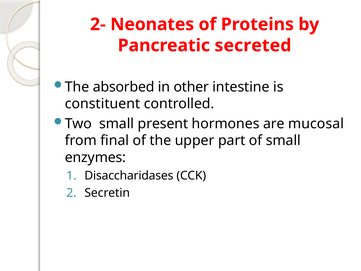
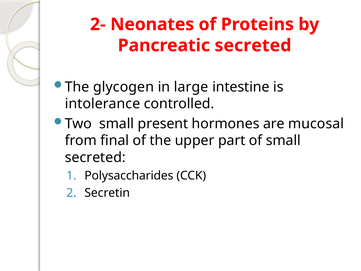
absorbed: absorbed -> glycogen
other: other -> large
constituent: constituent -> intolerance
enzymes at (95, 157): enzymes -> secreted
Disaccharidases: Disaccharidases -> Polysaccharides
